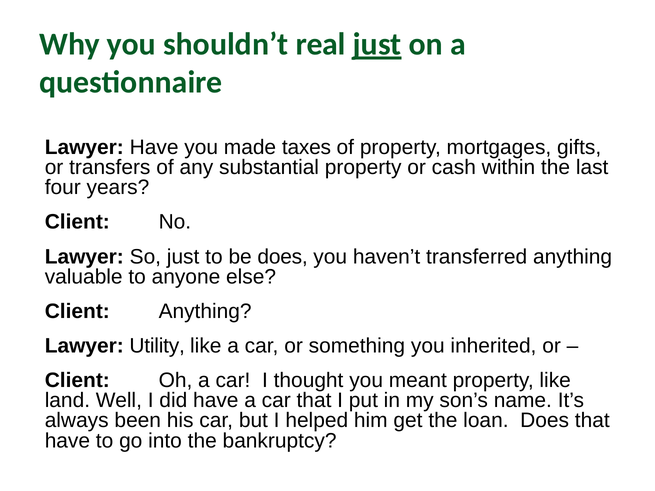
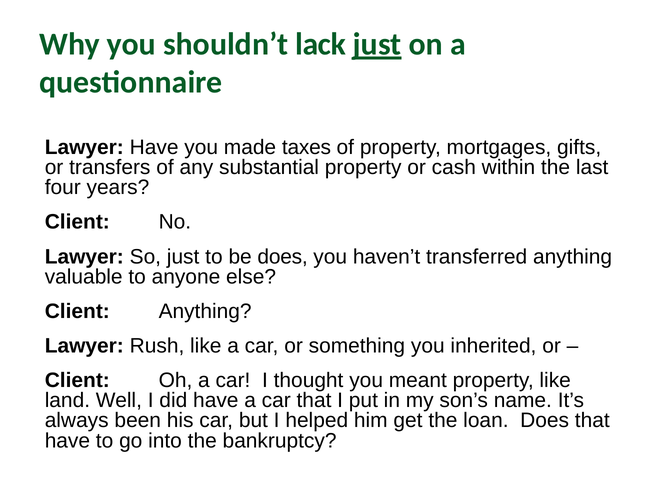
real: real -> lack
Utility: Utility -> Rush
